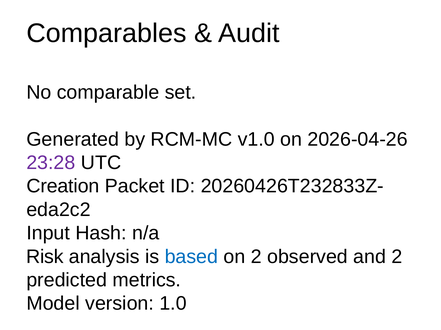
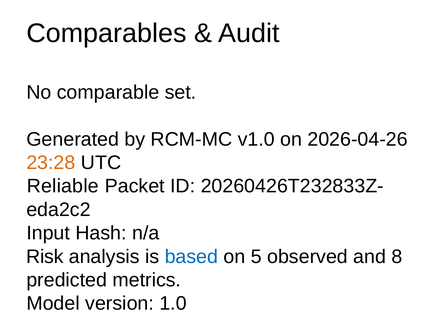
23:28 colour: purple -> orange
Creation: Creation -> Reliable
on 2: 2 -> 5
and 2: 2 -> 8
